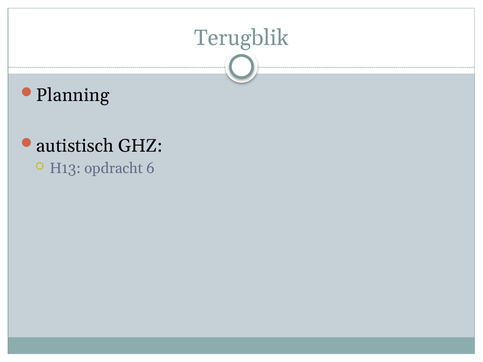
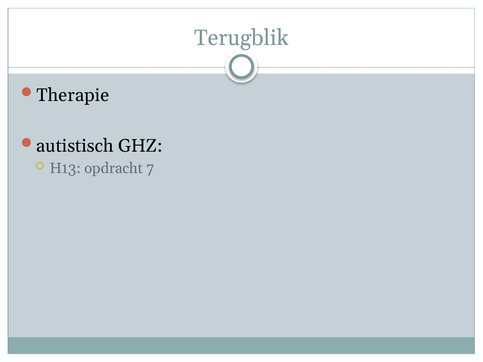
Planning: Planning -> Therapie
6: 6 -> 7
